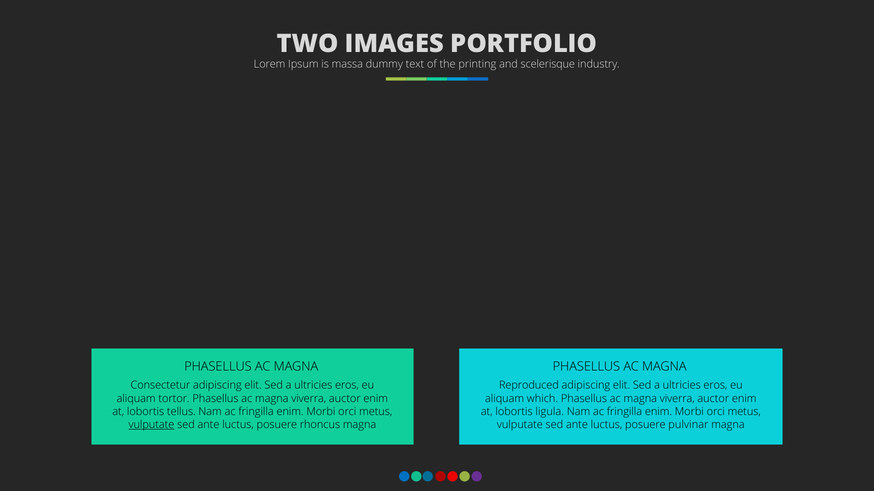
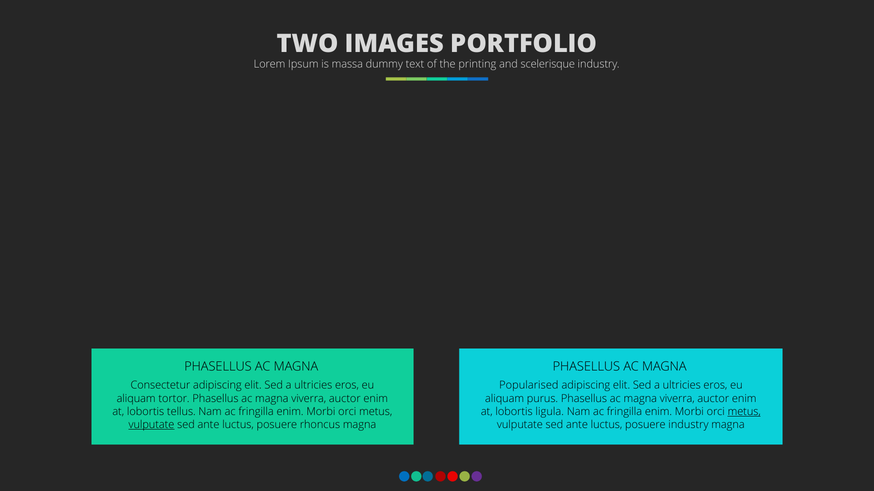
Reproduced: Reproduced -> Popularised
which: which -> purus
metus at (744, 412) underline: none -> present
posuere pulvinar: pulvinar -> industry
